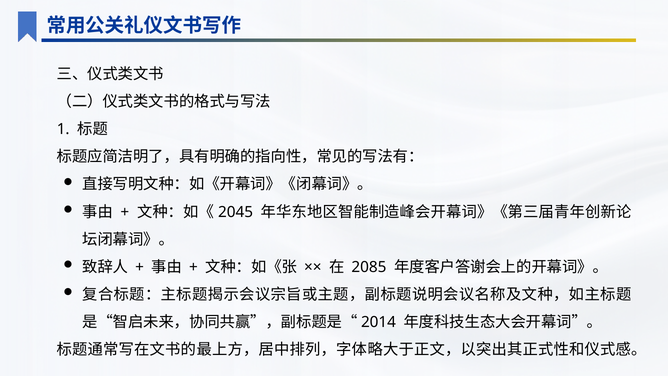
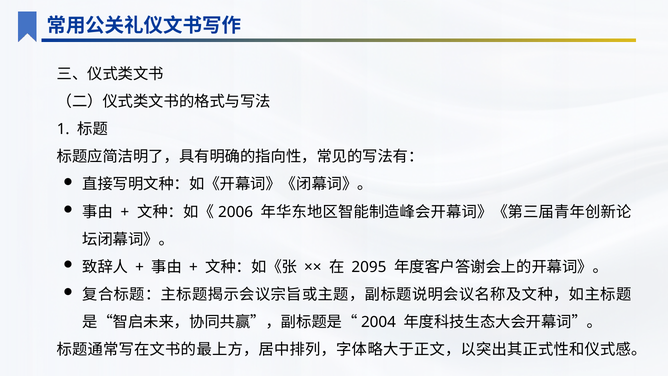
2045: 2045 -> 2006
2085: 2085 -> 2095
2014: 2014 -> 2004
